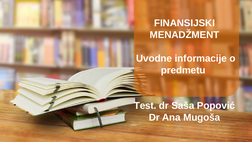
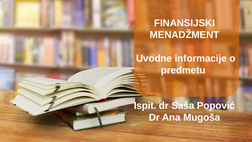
Test: Test -> Ispit
